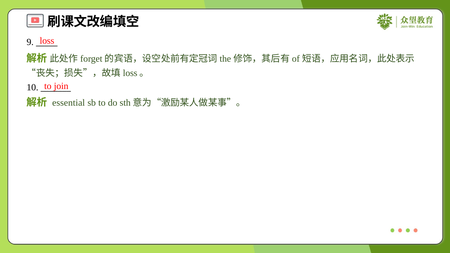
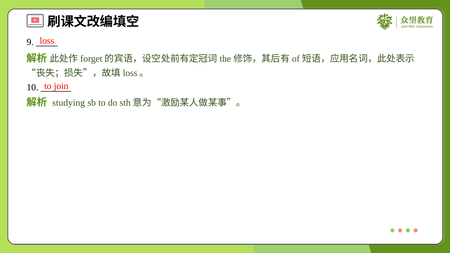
essential: essential -> studying
